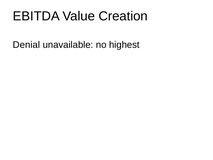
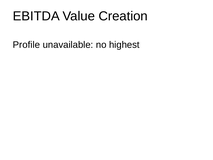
Denial: Denial -> Profile
